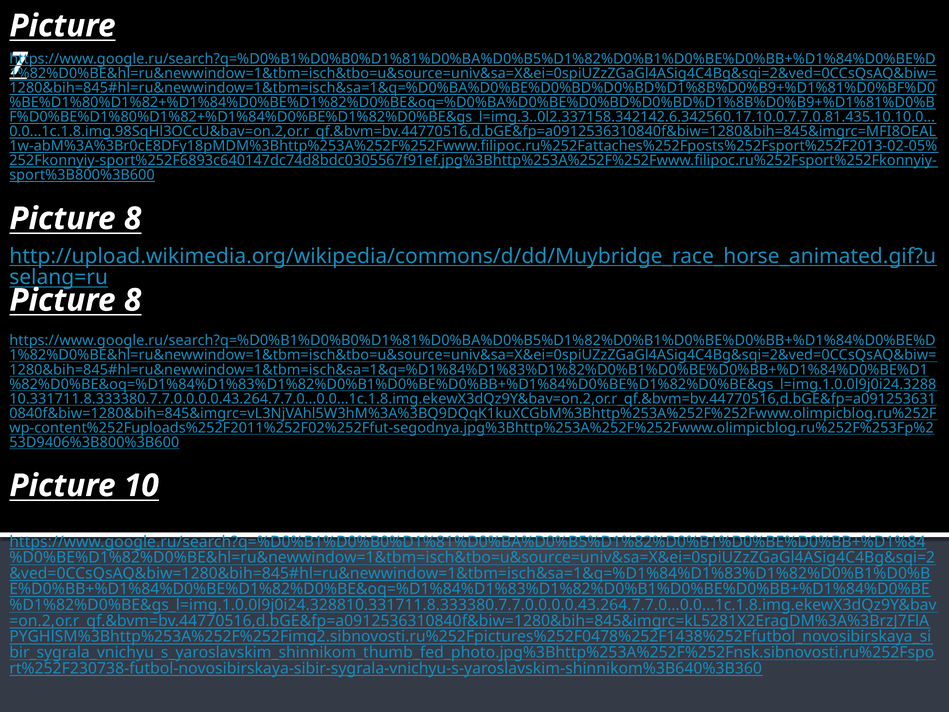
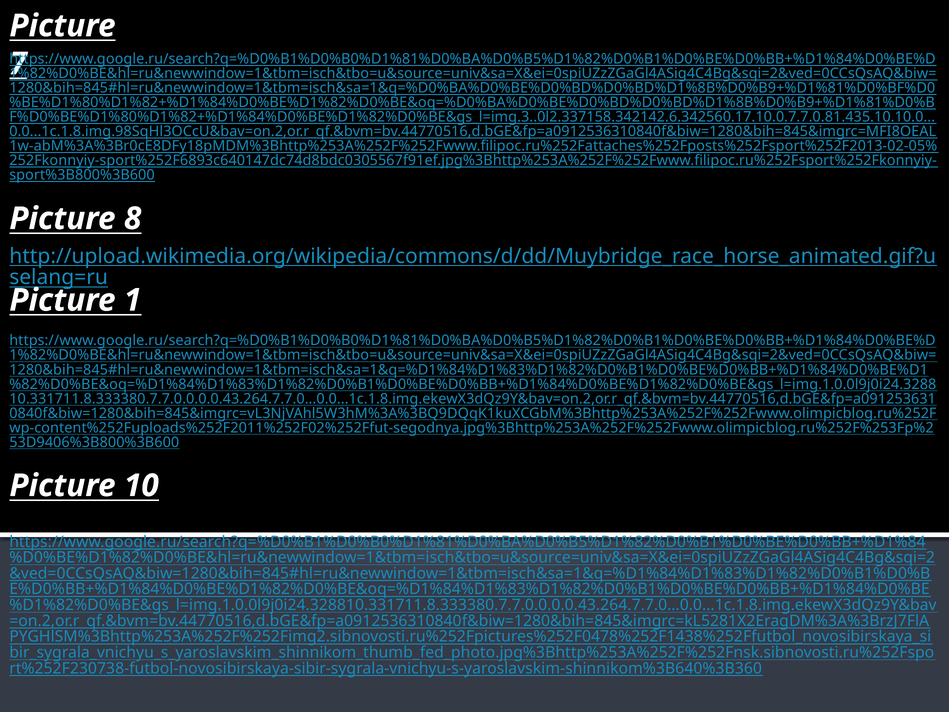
8 at (133, 300): 8 -> 1
